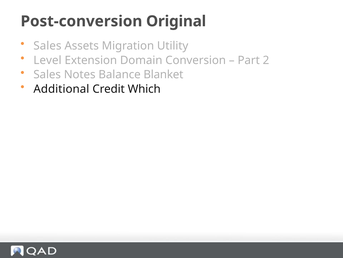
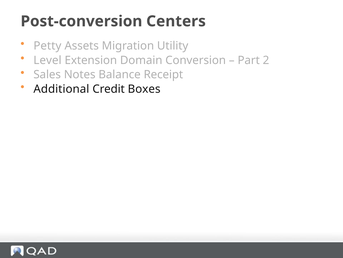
Original: Original -> Centers
Sales at (47, 46): Sales -> Petty
Blanket: Blanket -> Receipt
Which: Which -> Boxes
